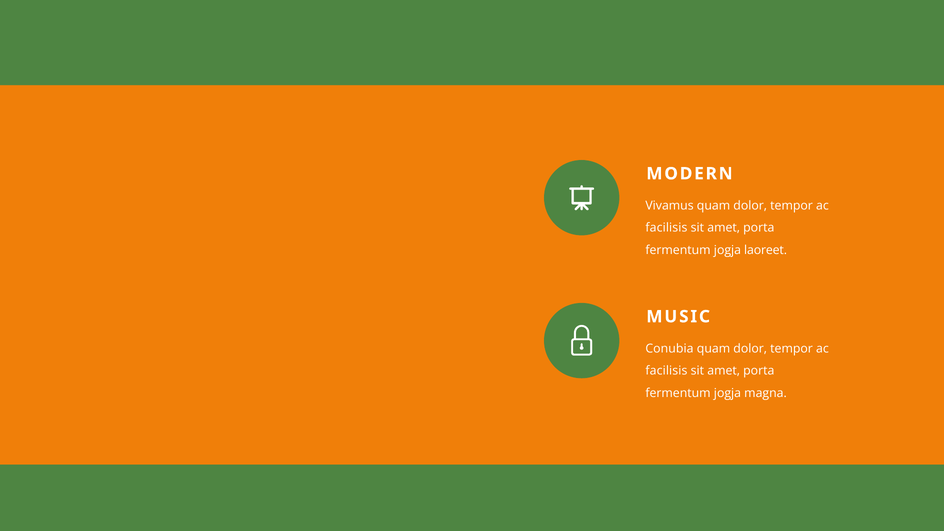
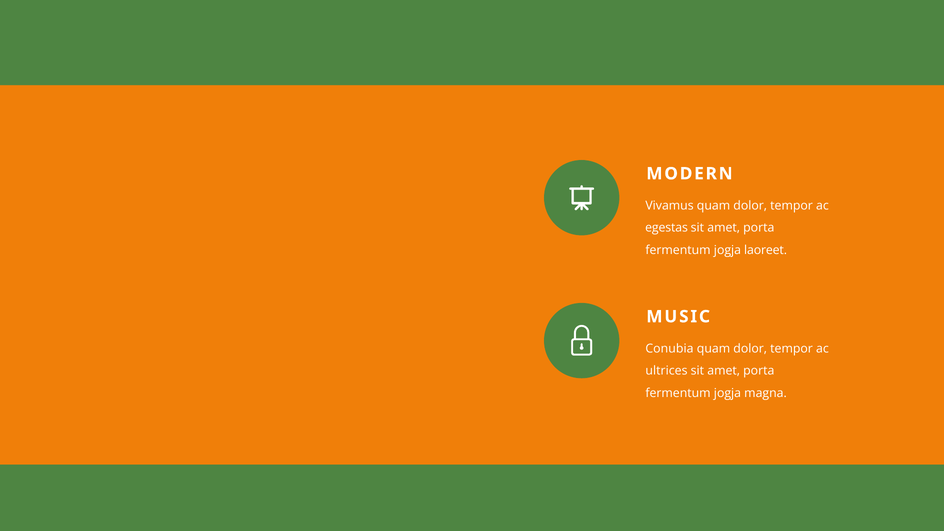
facilisis at (666, 228): facilisis -> egestas
facilisis at (666, 371): facilisis -> ultrices
